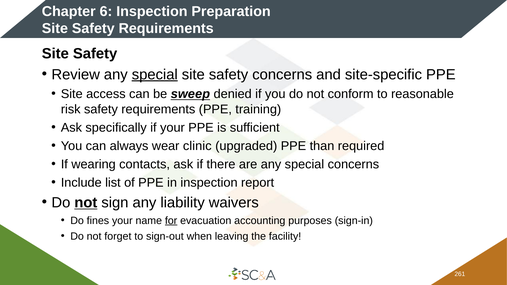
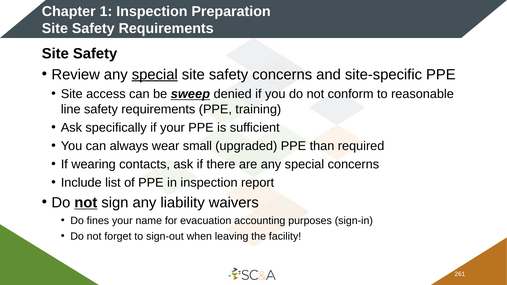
6: 6 -> 1
risk: risk -> line
clinic: clinic -> small
for underline: present -> none
